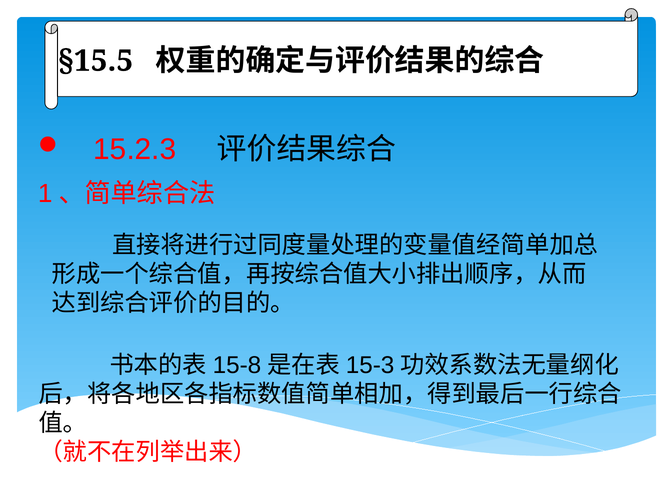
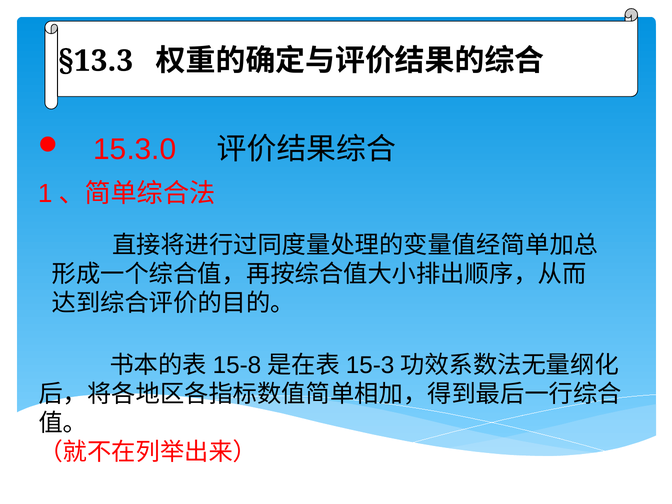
§15.5: §15.5 -> §13.3
15.2.3: 15.2.3 -> 15.3.0
